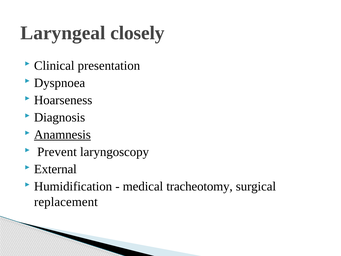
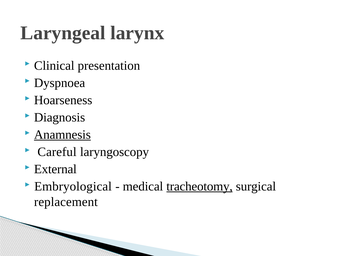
closely: closely -> larynx
Prevent: Prevent -> Careful
Humidification: Humidification -> Embryological
tracheotomy underline: none -> present
